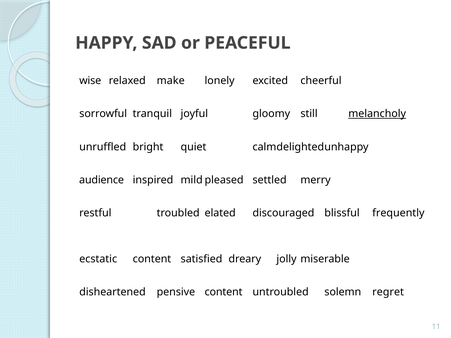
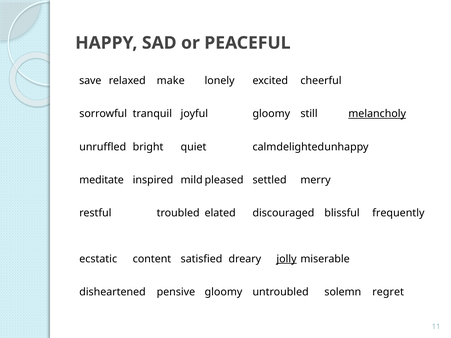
wise: wise -> save
audience: audience -> meditate
jolly underline: none -> present
pensive content: content -> gloomy
